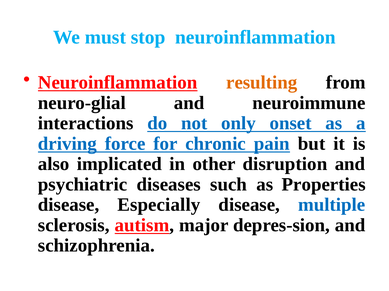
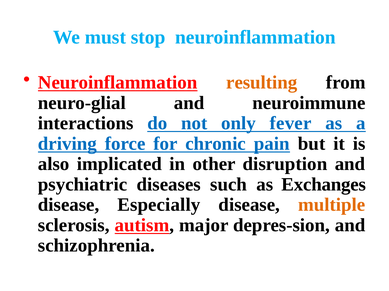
onset: onset -> fever
Properties: Properties -> Exchanges
multiple colour: blue -> orange
